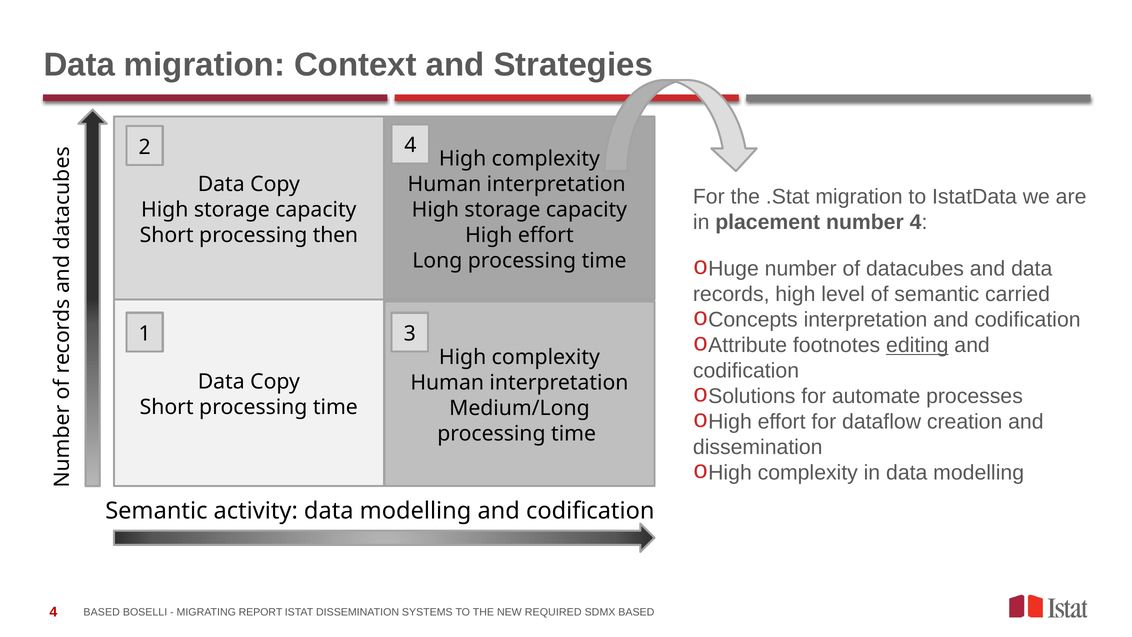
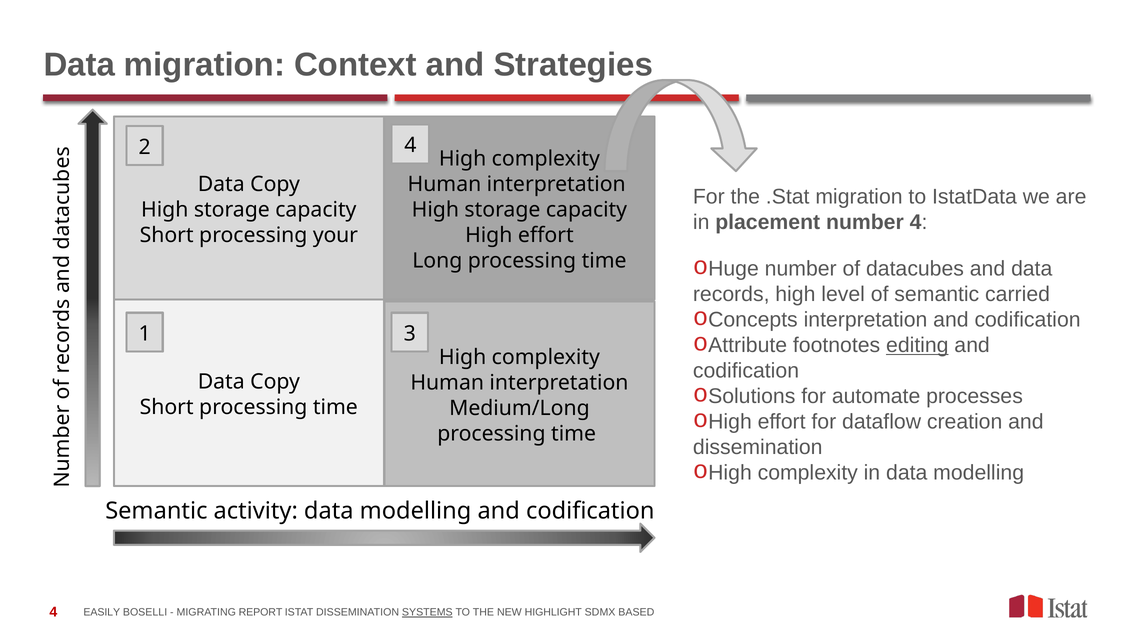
then: then -> your
BASED at (102, 612): BASED -> EASILY
SYSTEMS underline: none -> present
REQUIRED: REQUIRED -> HIGHLIGHT
